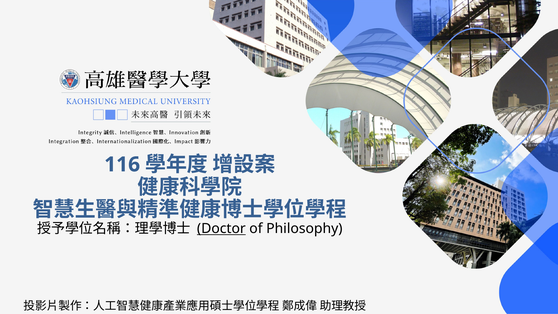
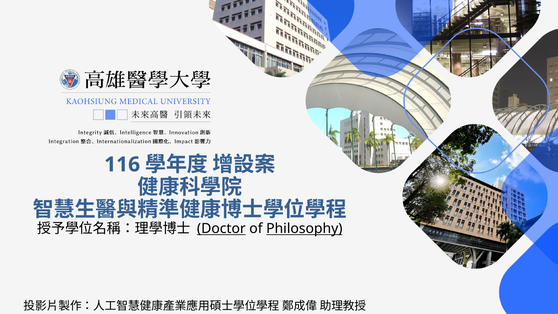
Philosophy underline: none -> present
